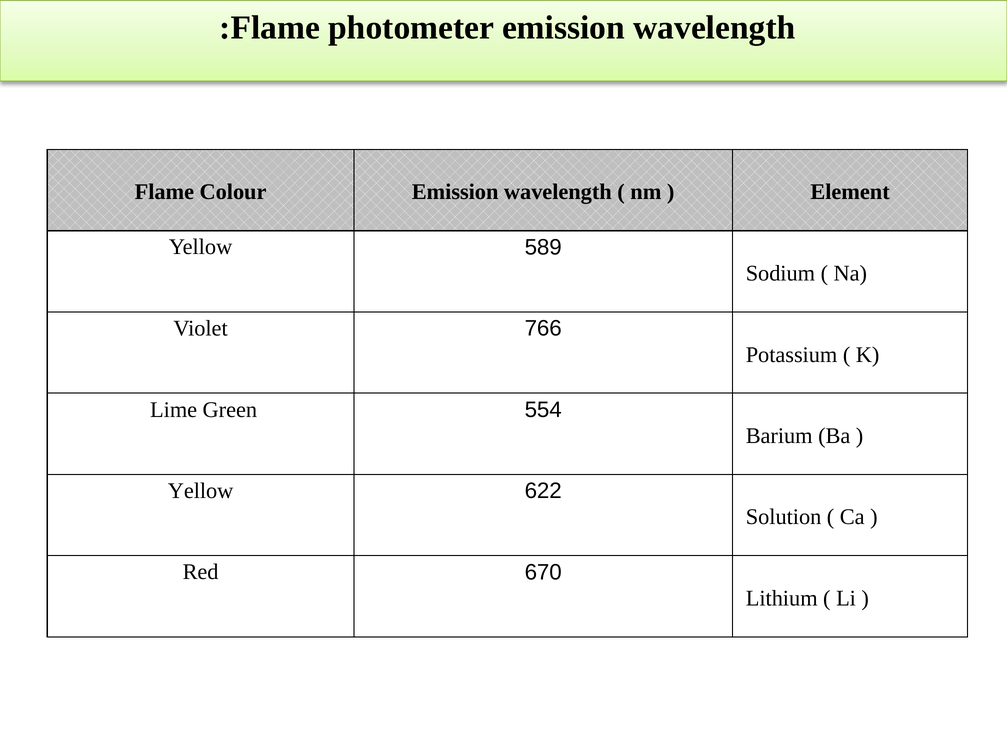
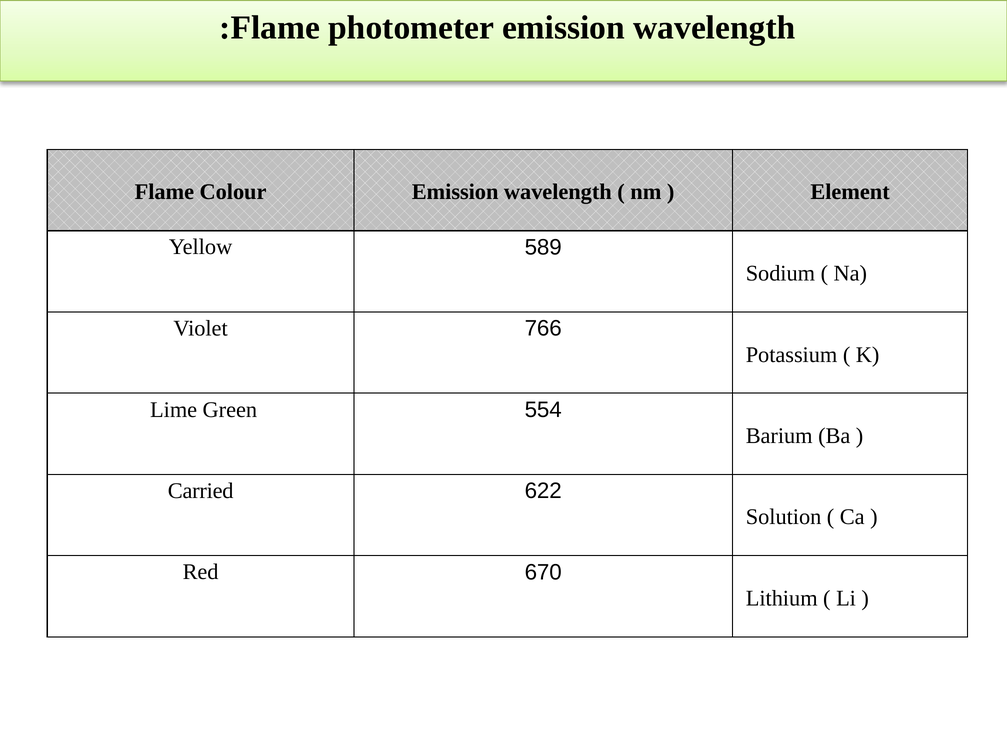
Yellow at (201, 491): Yellow -> Carried
